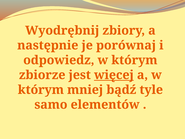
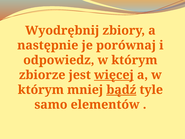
bądź underline: none -> present
